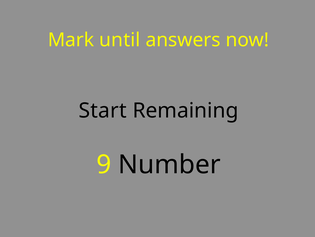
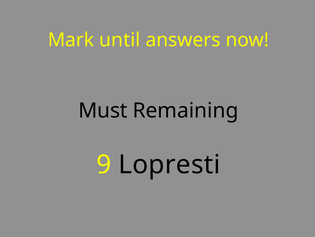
Start: Start -> Must
Number: Number -> Lopresti
